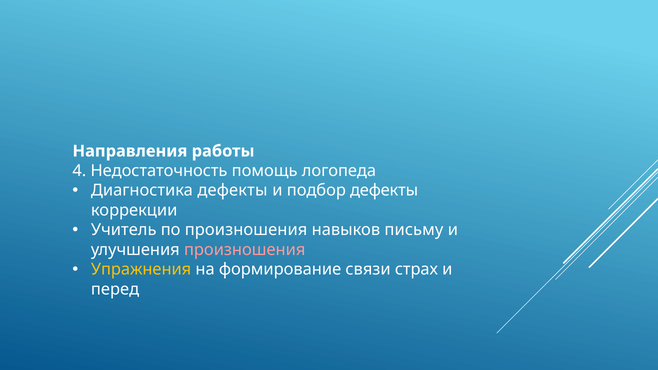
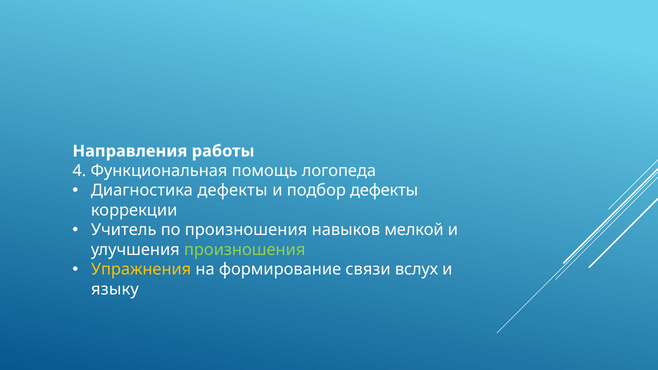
Недостаточность: Недостаточность -> Функциональная
письму: письму -> мелкой
произношения at (245, 250) colour: pink -> light green
страх: страх -> вслух
перед: перед -> языку
